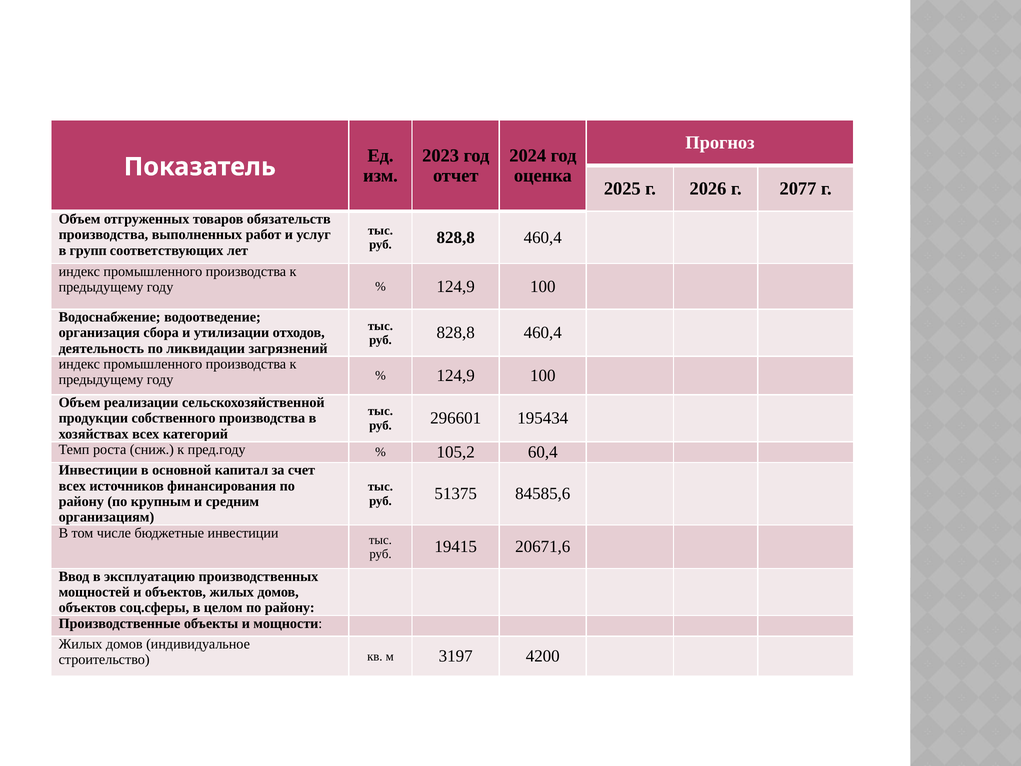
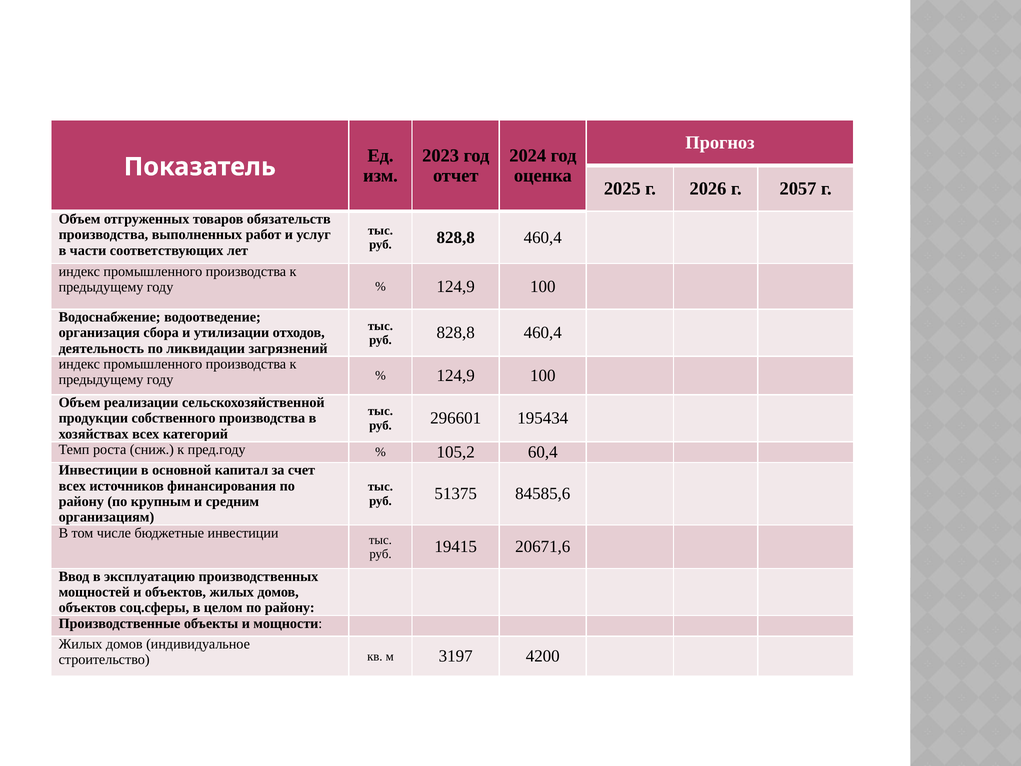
2077: 2077 -> 2057
групп: групп -> части
